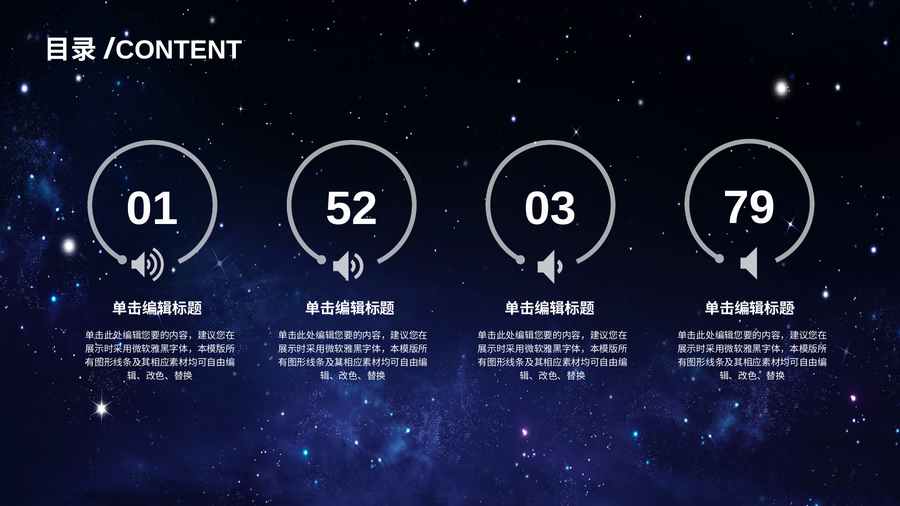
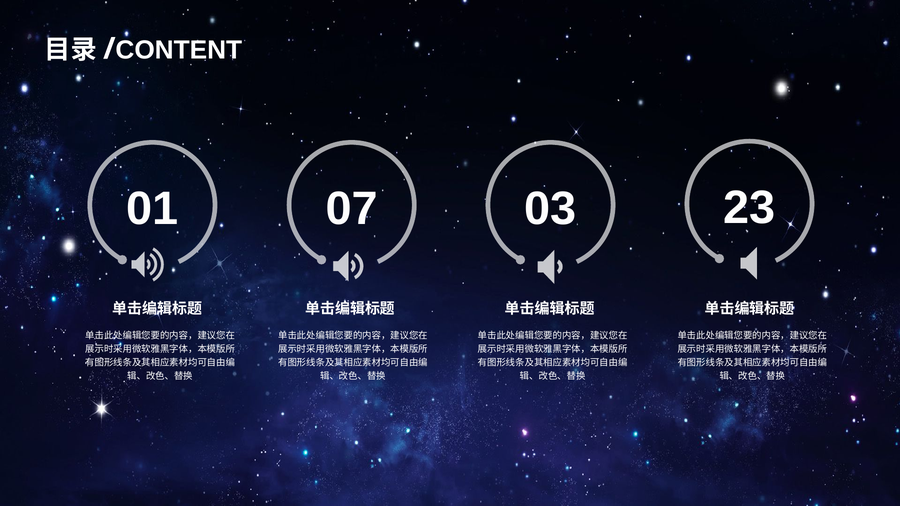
52: 52 -> 07
79: 79 -> 23
